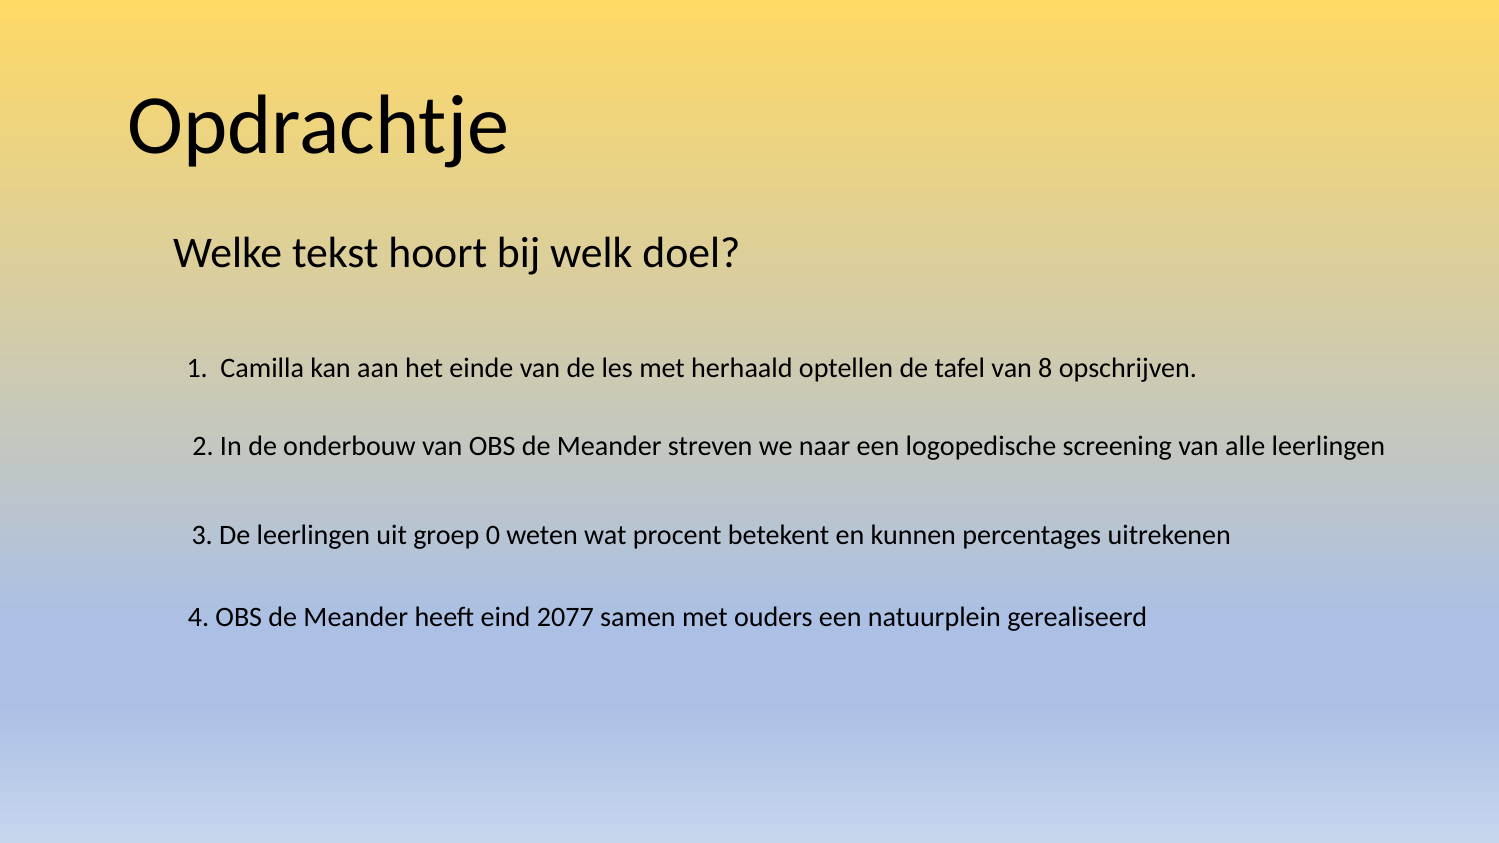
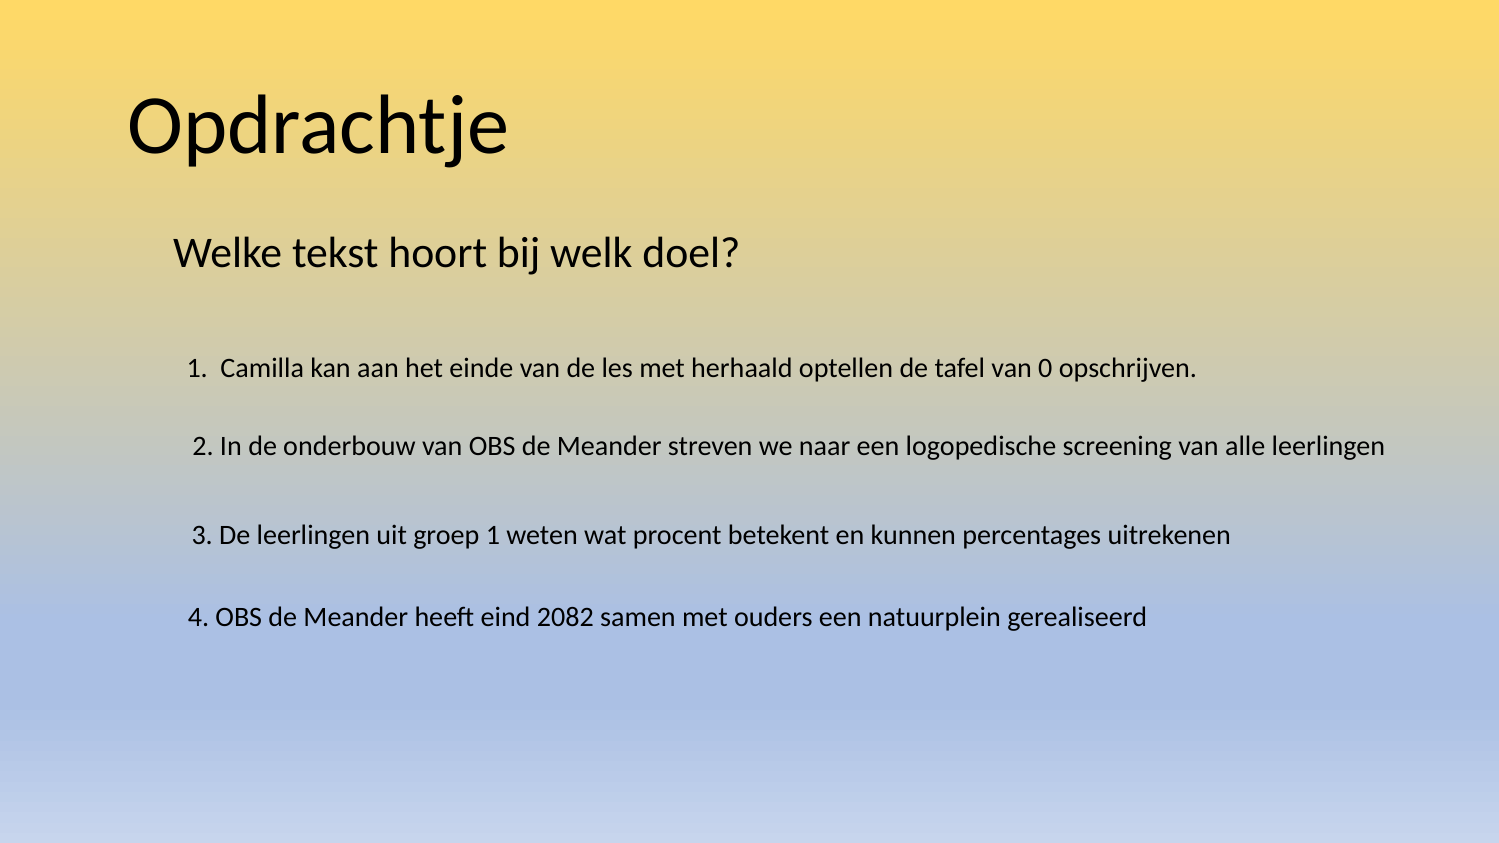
8: 8 -> 0
groep 0: 0 -> 1
2077: 2077 -> 2082
